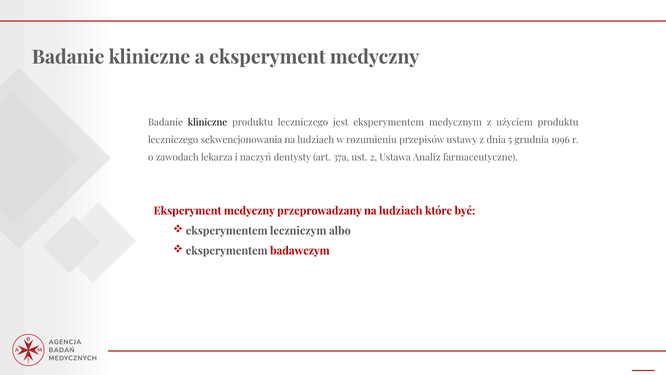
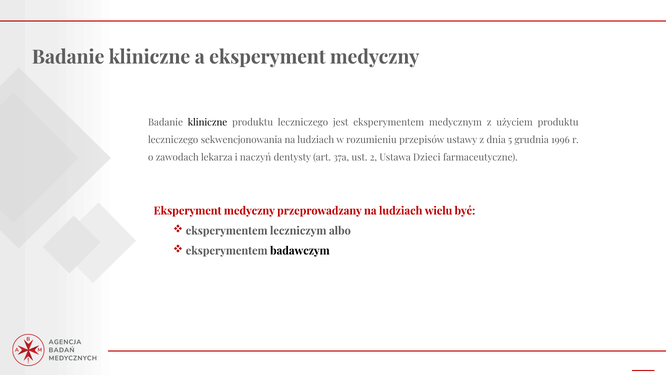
Analiz: Analiz -> Dzieci
które: które -> wielu
badawczym colour: red -> black
